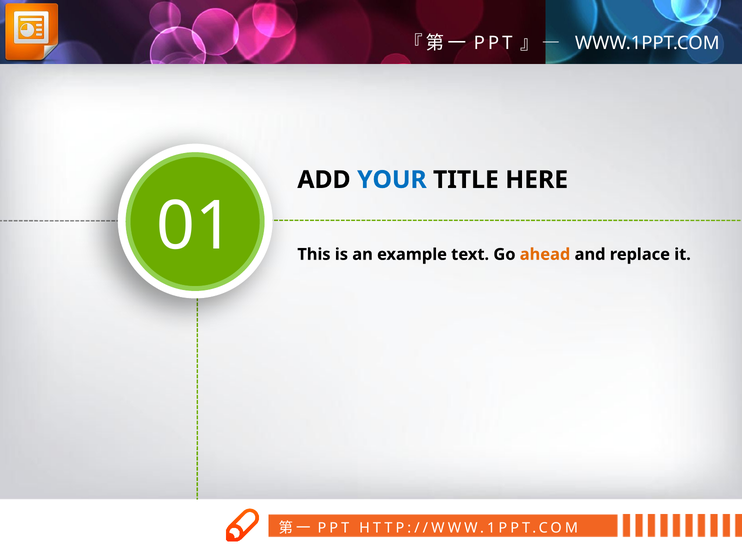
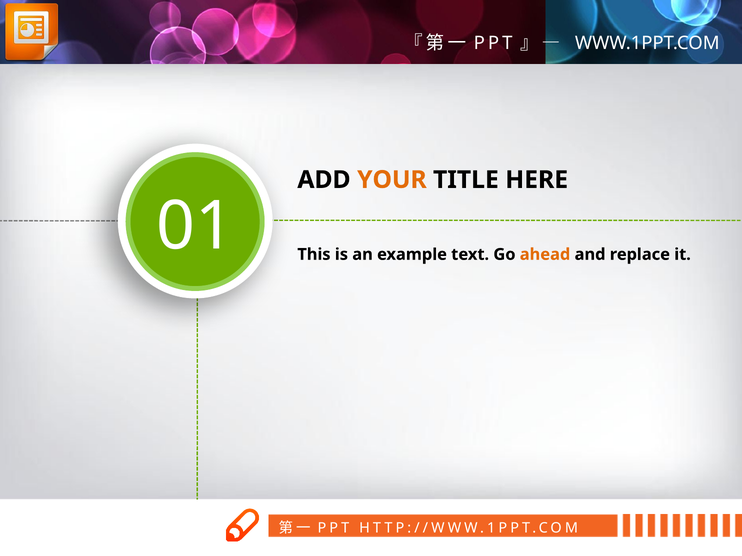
YOUR colour: blue -> orange
